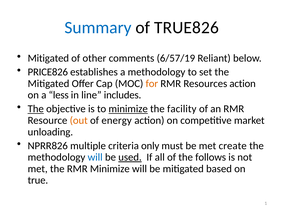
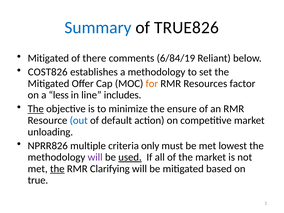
other: other -> there
6/57/19: 6/57/19 -> 6/84/19
PRICE826: PRICE826 -> COST826
Resources action: action -> factor
minimize at (128, 109) underline: present -> none
facility: facility -> ensure
out colour: orange -> blue
energy: energy -> default
create: create -> lowest
will at (95, 157) colour: blue -> purple
the follows: follows -> market
the at (57, 169) underline: none -> present
RMR Minimize: Minimize -> Clarifying
